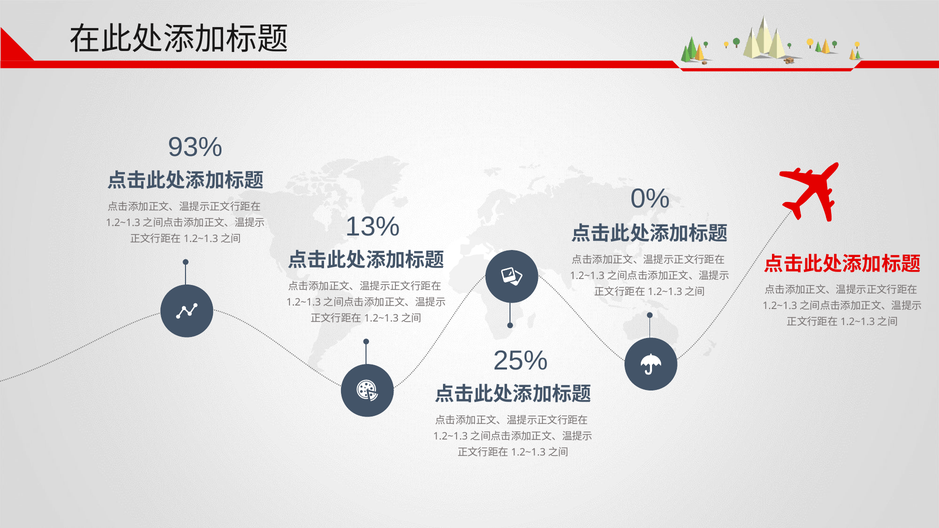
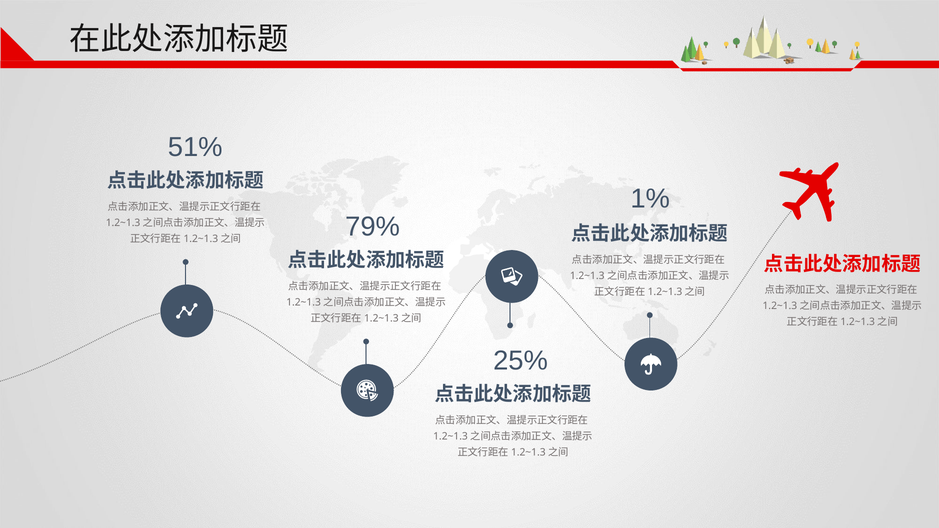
93%: 93% -> 51%
0%: 0% -> 1%
13%: 13% -> 79%
